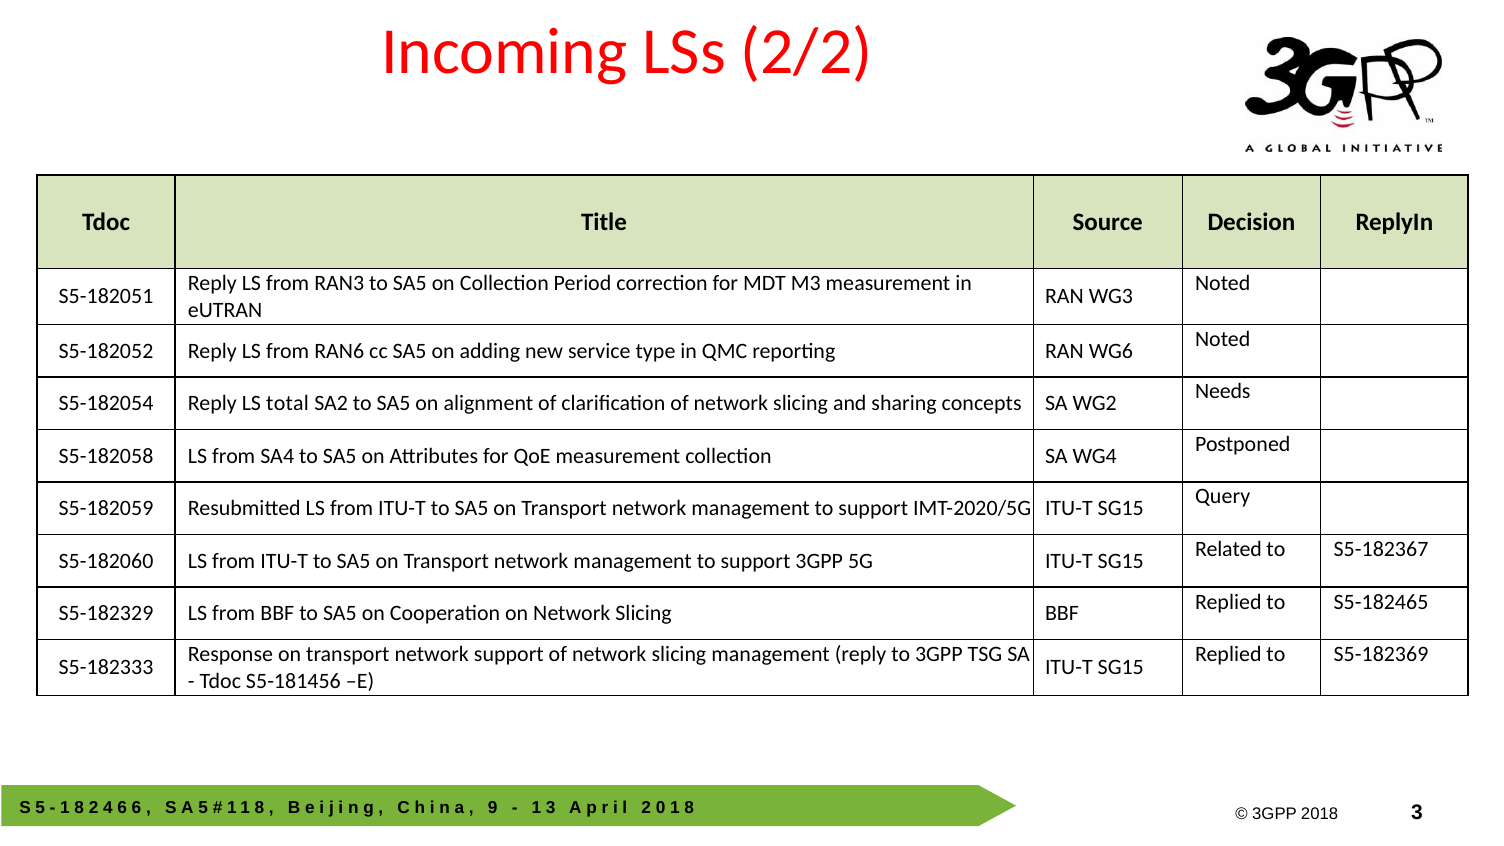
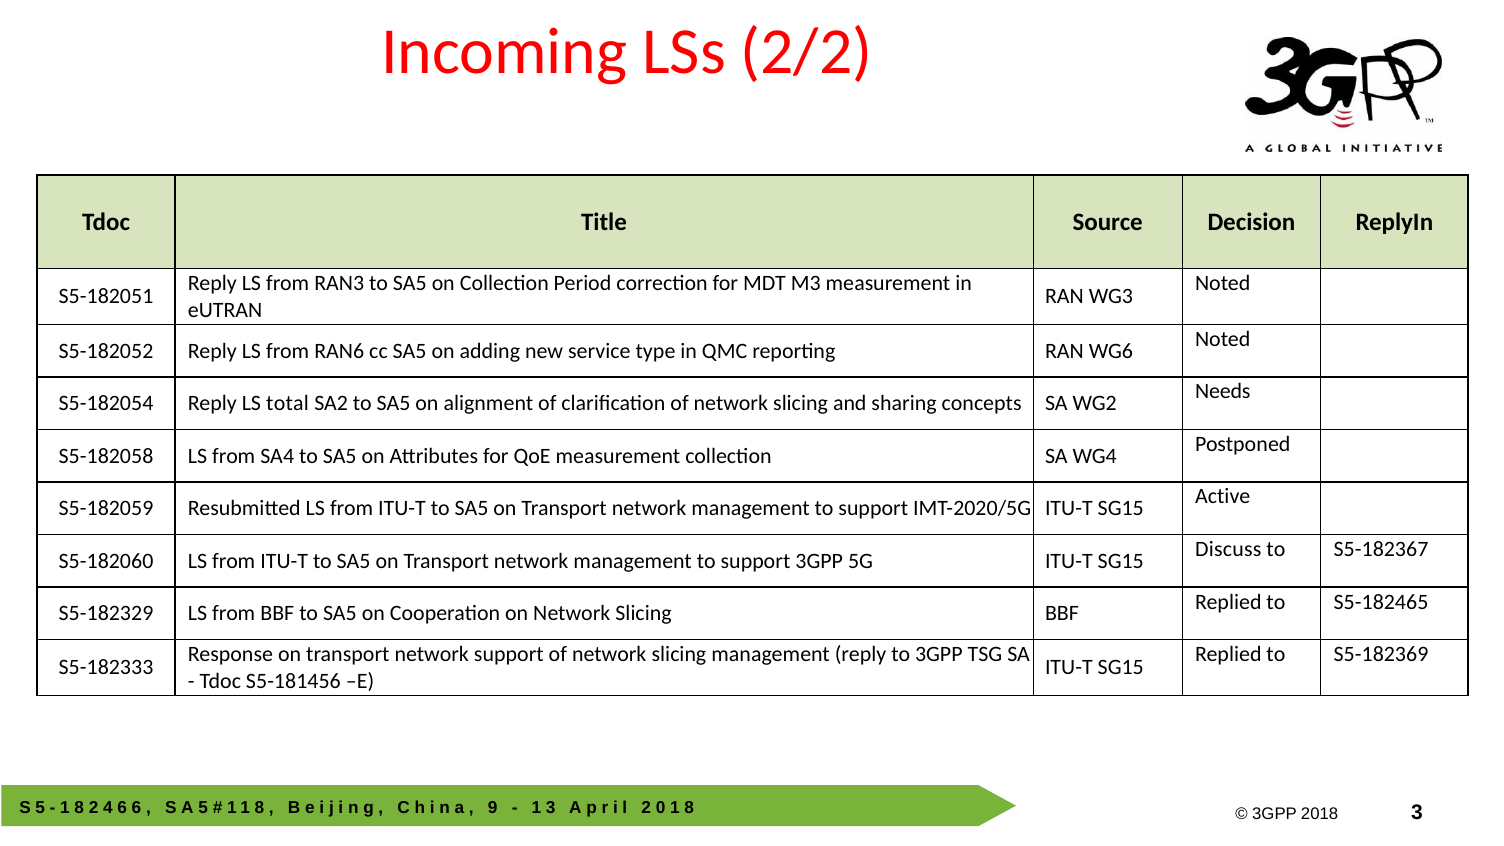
Query: Query -> Active
Related: Related -> Discuss
